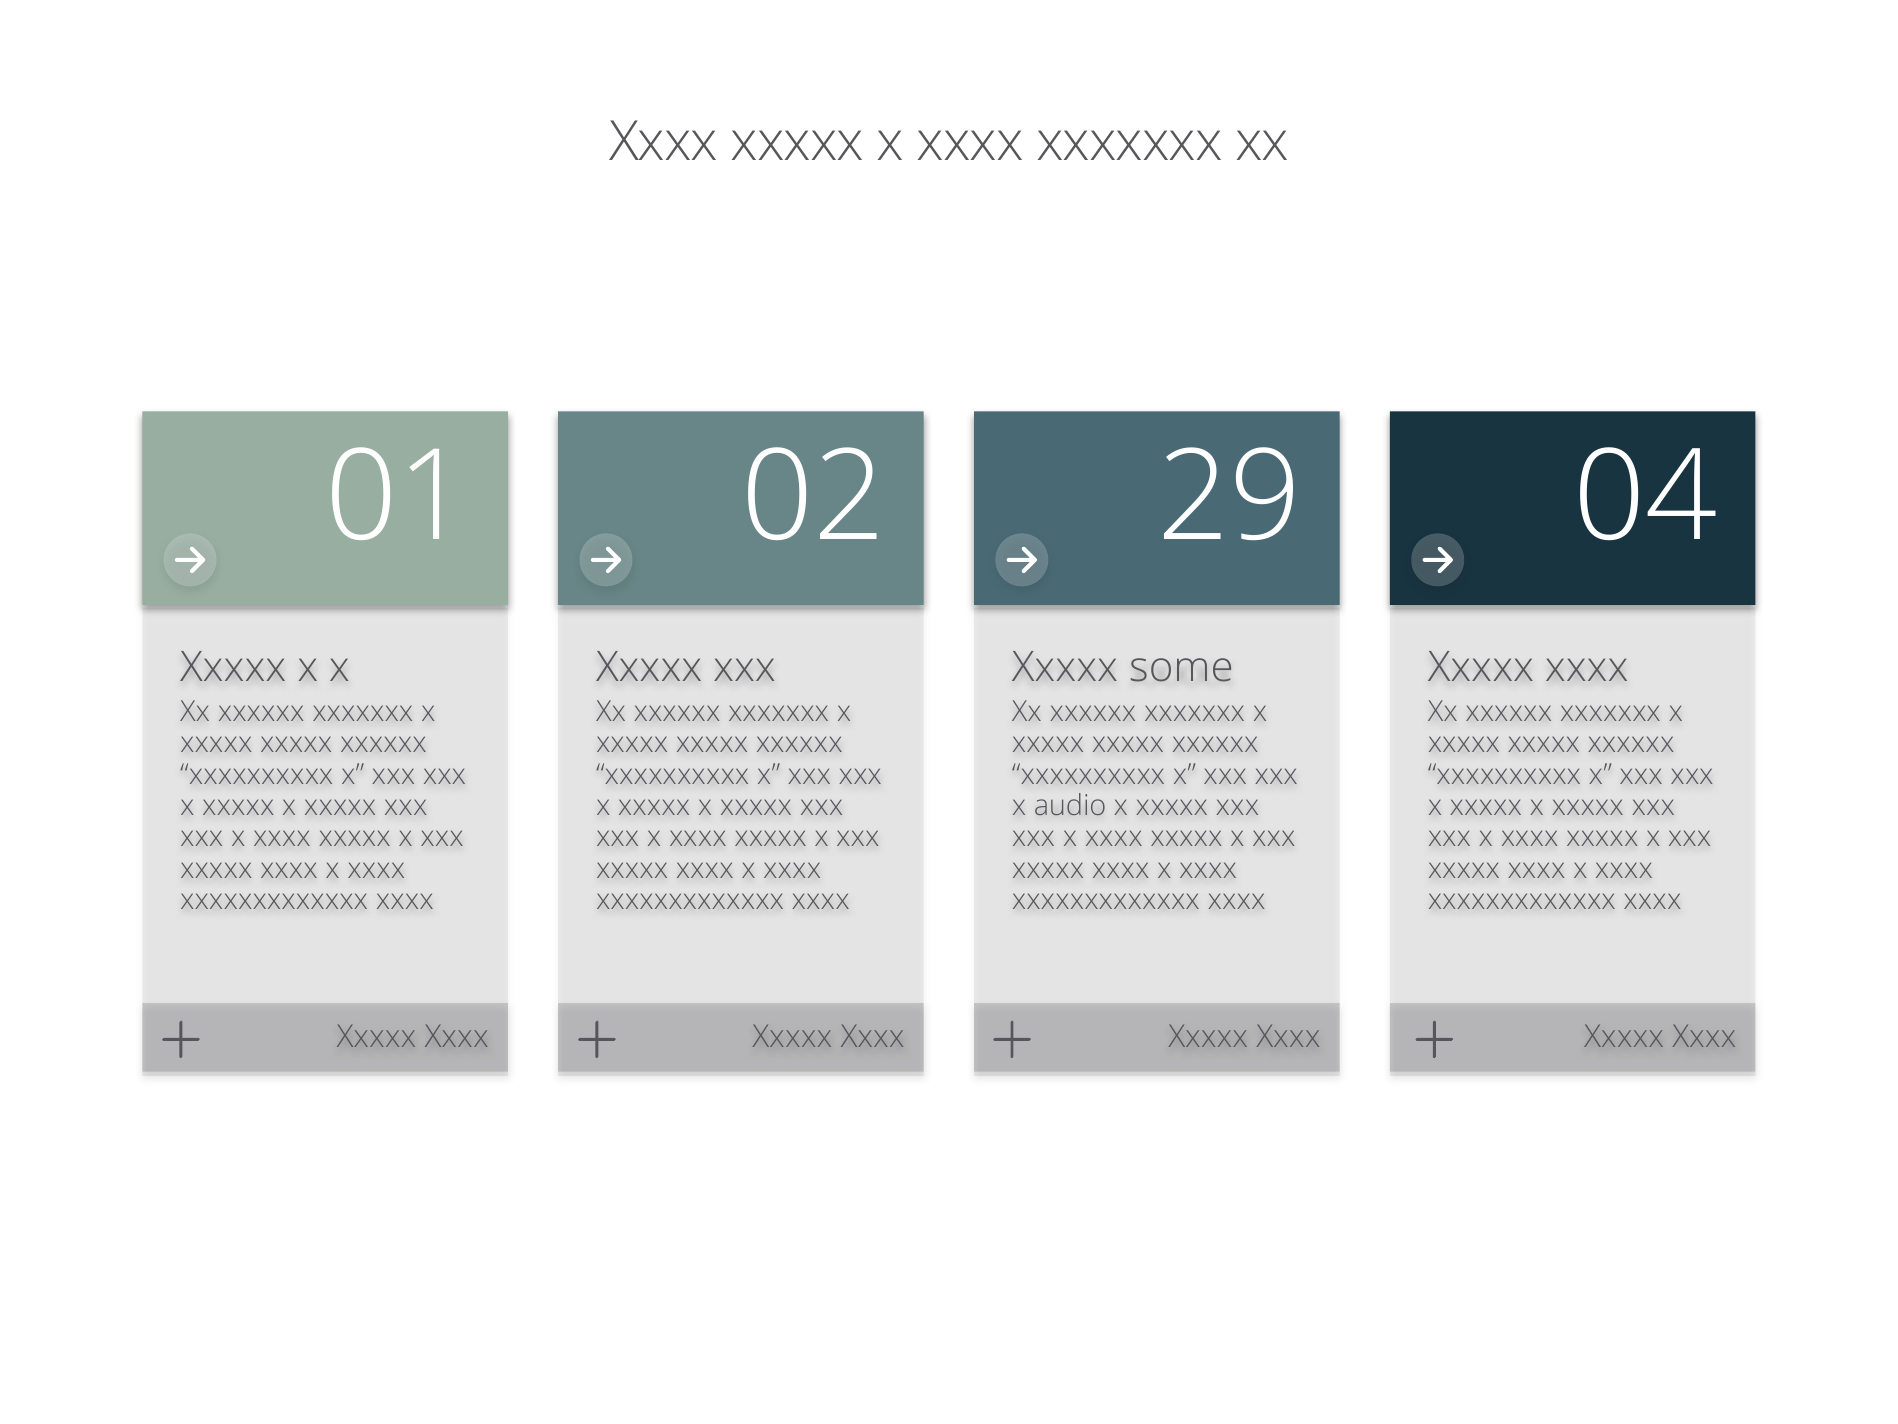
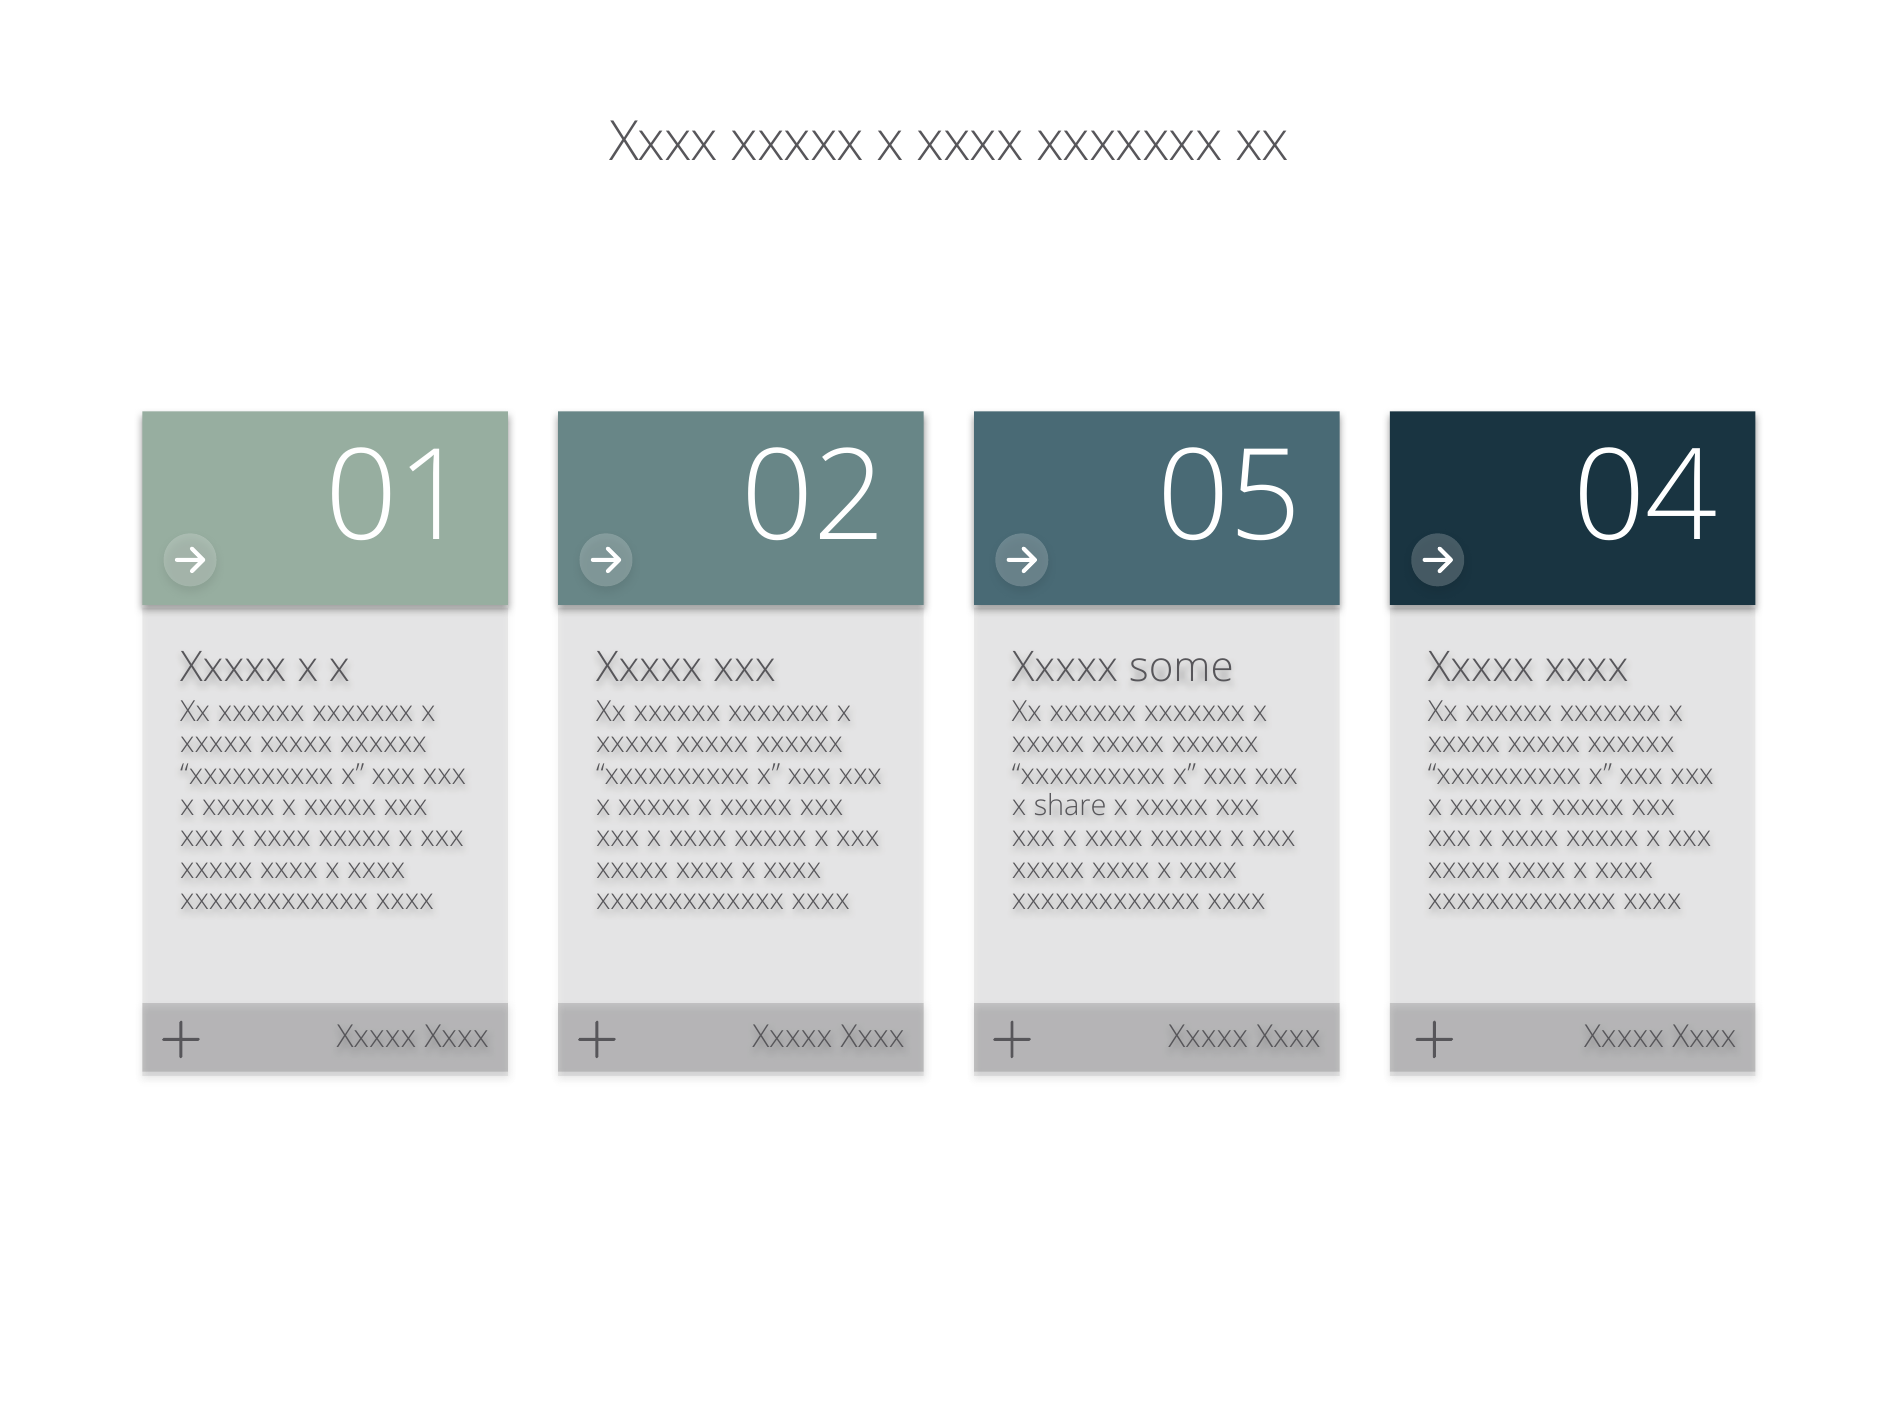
29: 29 -> 05
audio: audio -> share
